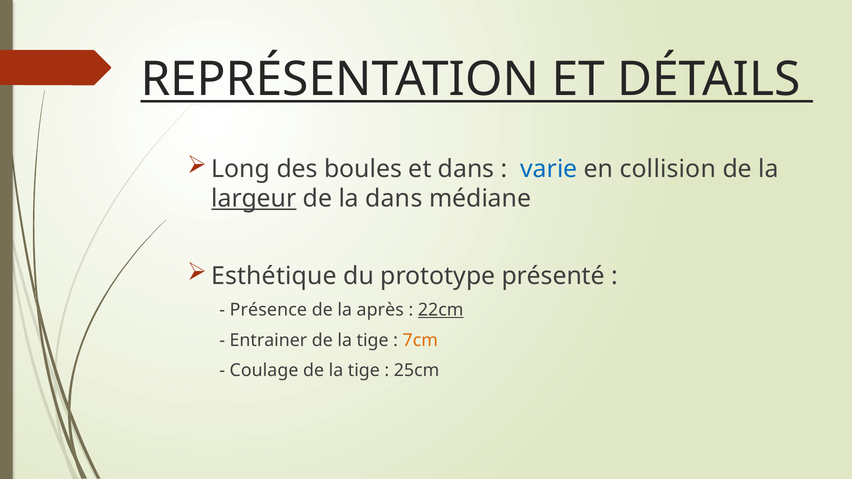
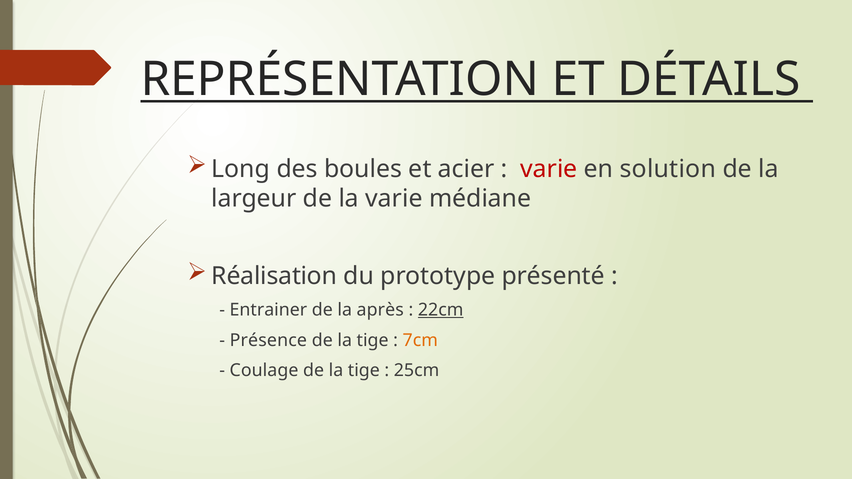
et dans: dans -> acier
varie at (549, 169) colour: blue -> red
collision: collision -> solution
largeur underline: present -> none
la dans: dans -> varie
Esthétique: Esthétique -> Réalisation
Présence: Présence -> Entrainer
Entrainer: Entrainer -> Présence
